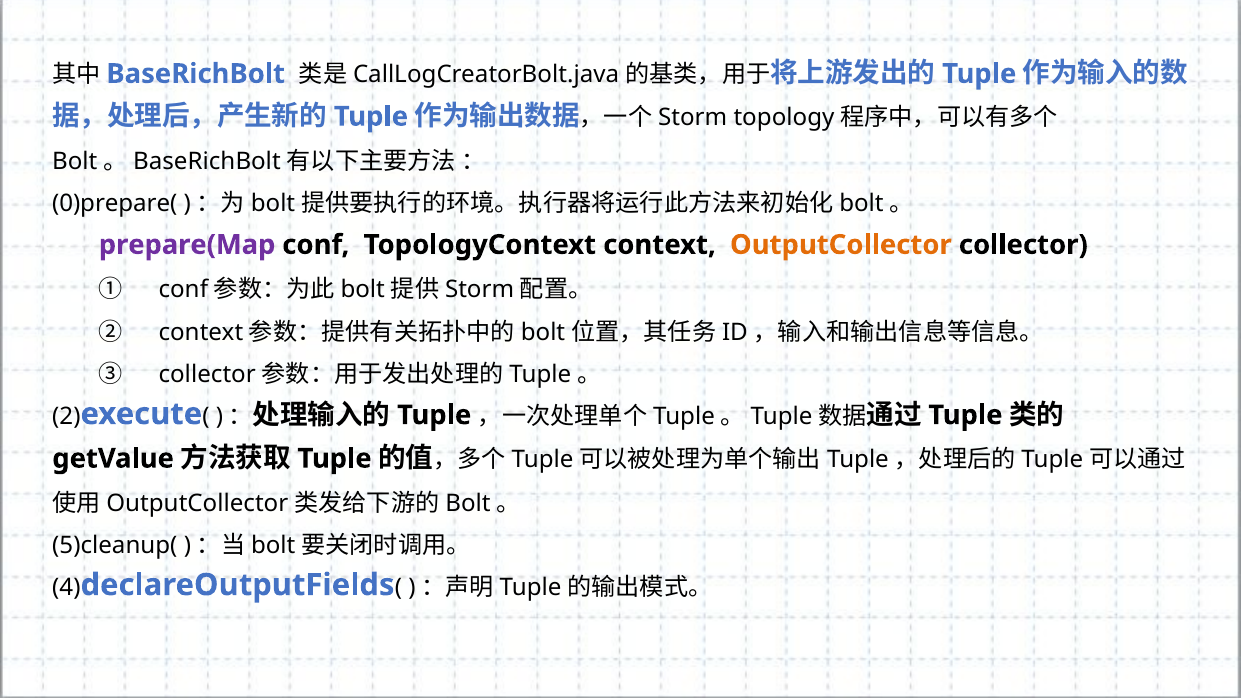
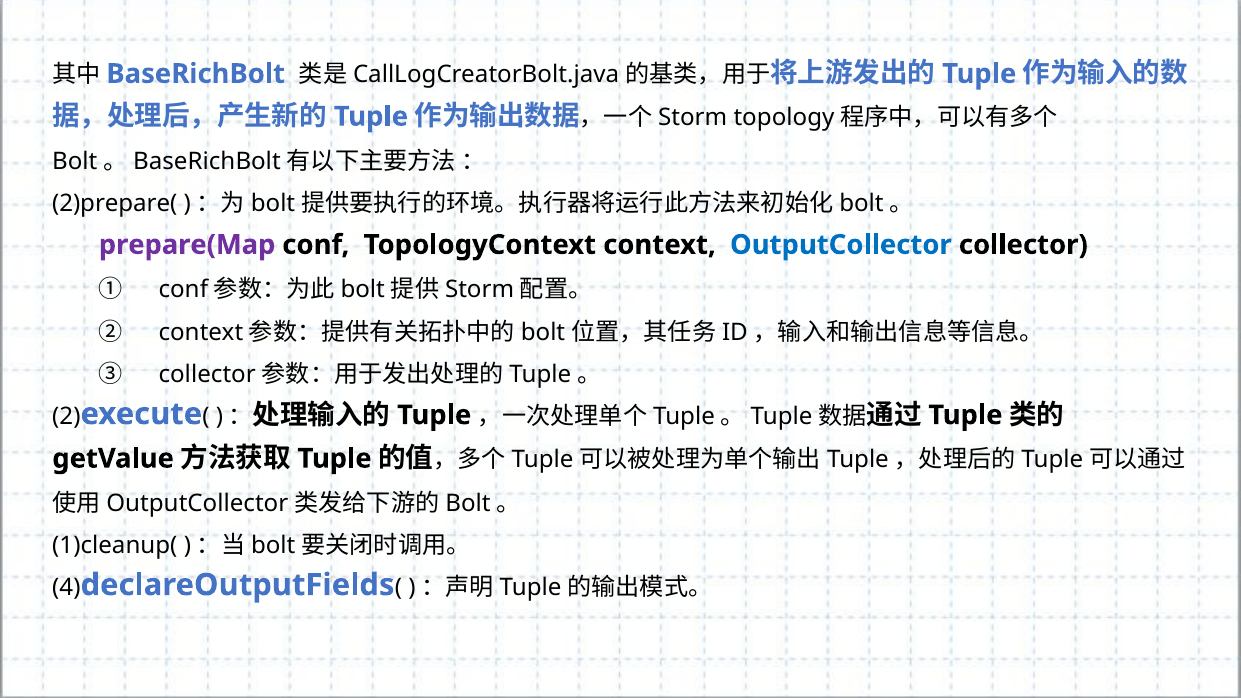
0)prepare(: 0)prepare( -> 2)prepare(
OutputCollector colour: orange -> blue
5)cleanup(: 5)cleanup( -> 1)cleanup(
